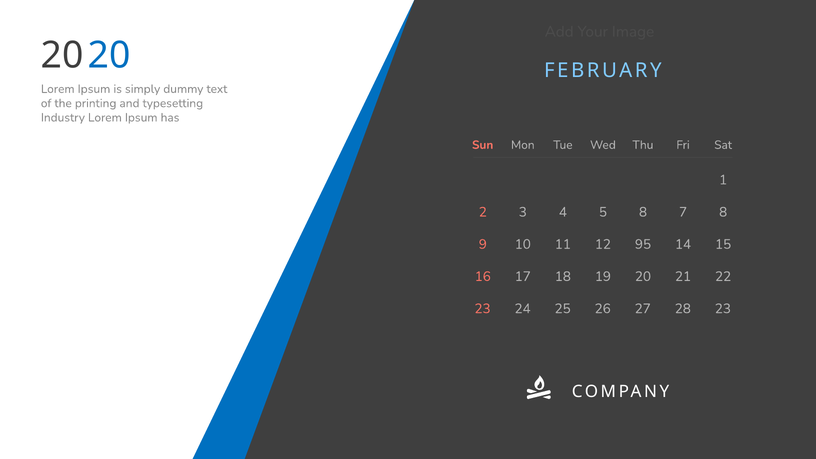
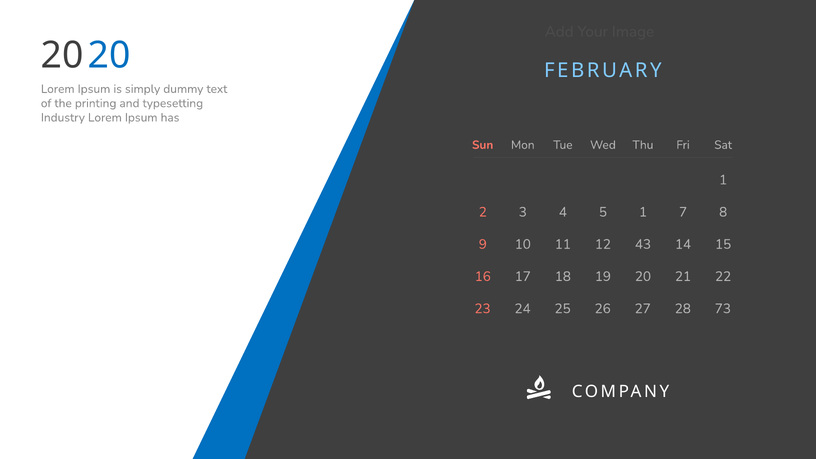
5 8: 8 -> 1
95: 95 -> 43
28 23: 23 -> 73
